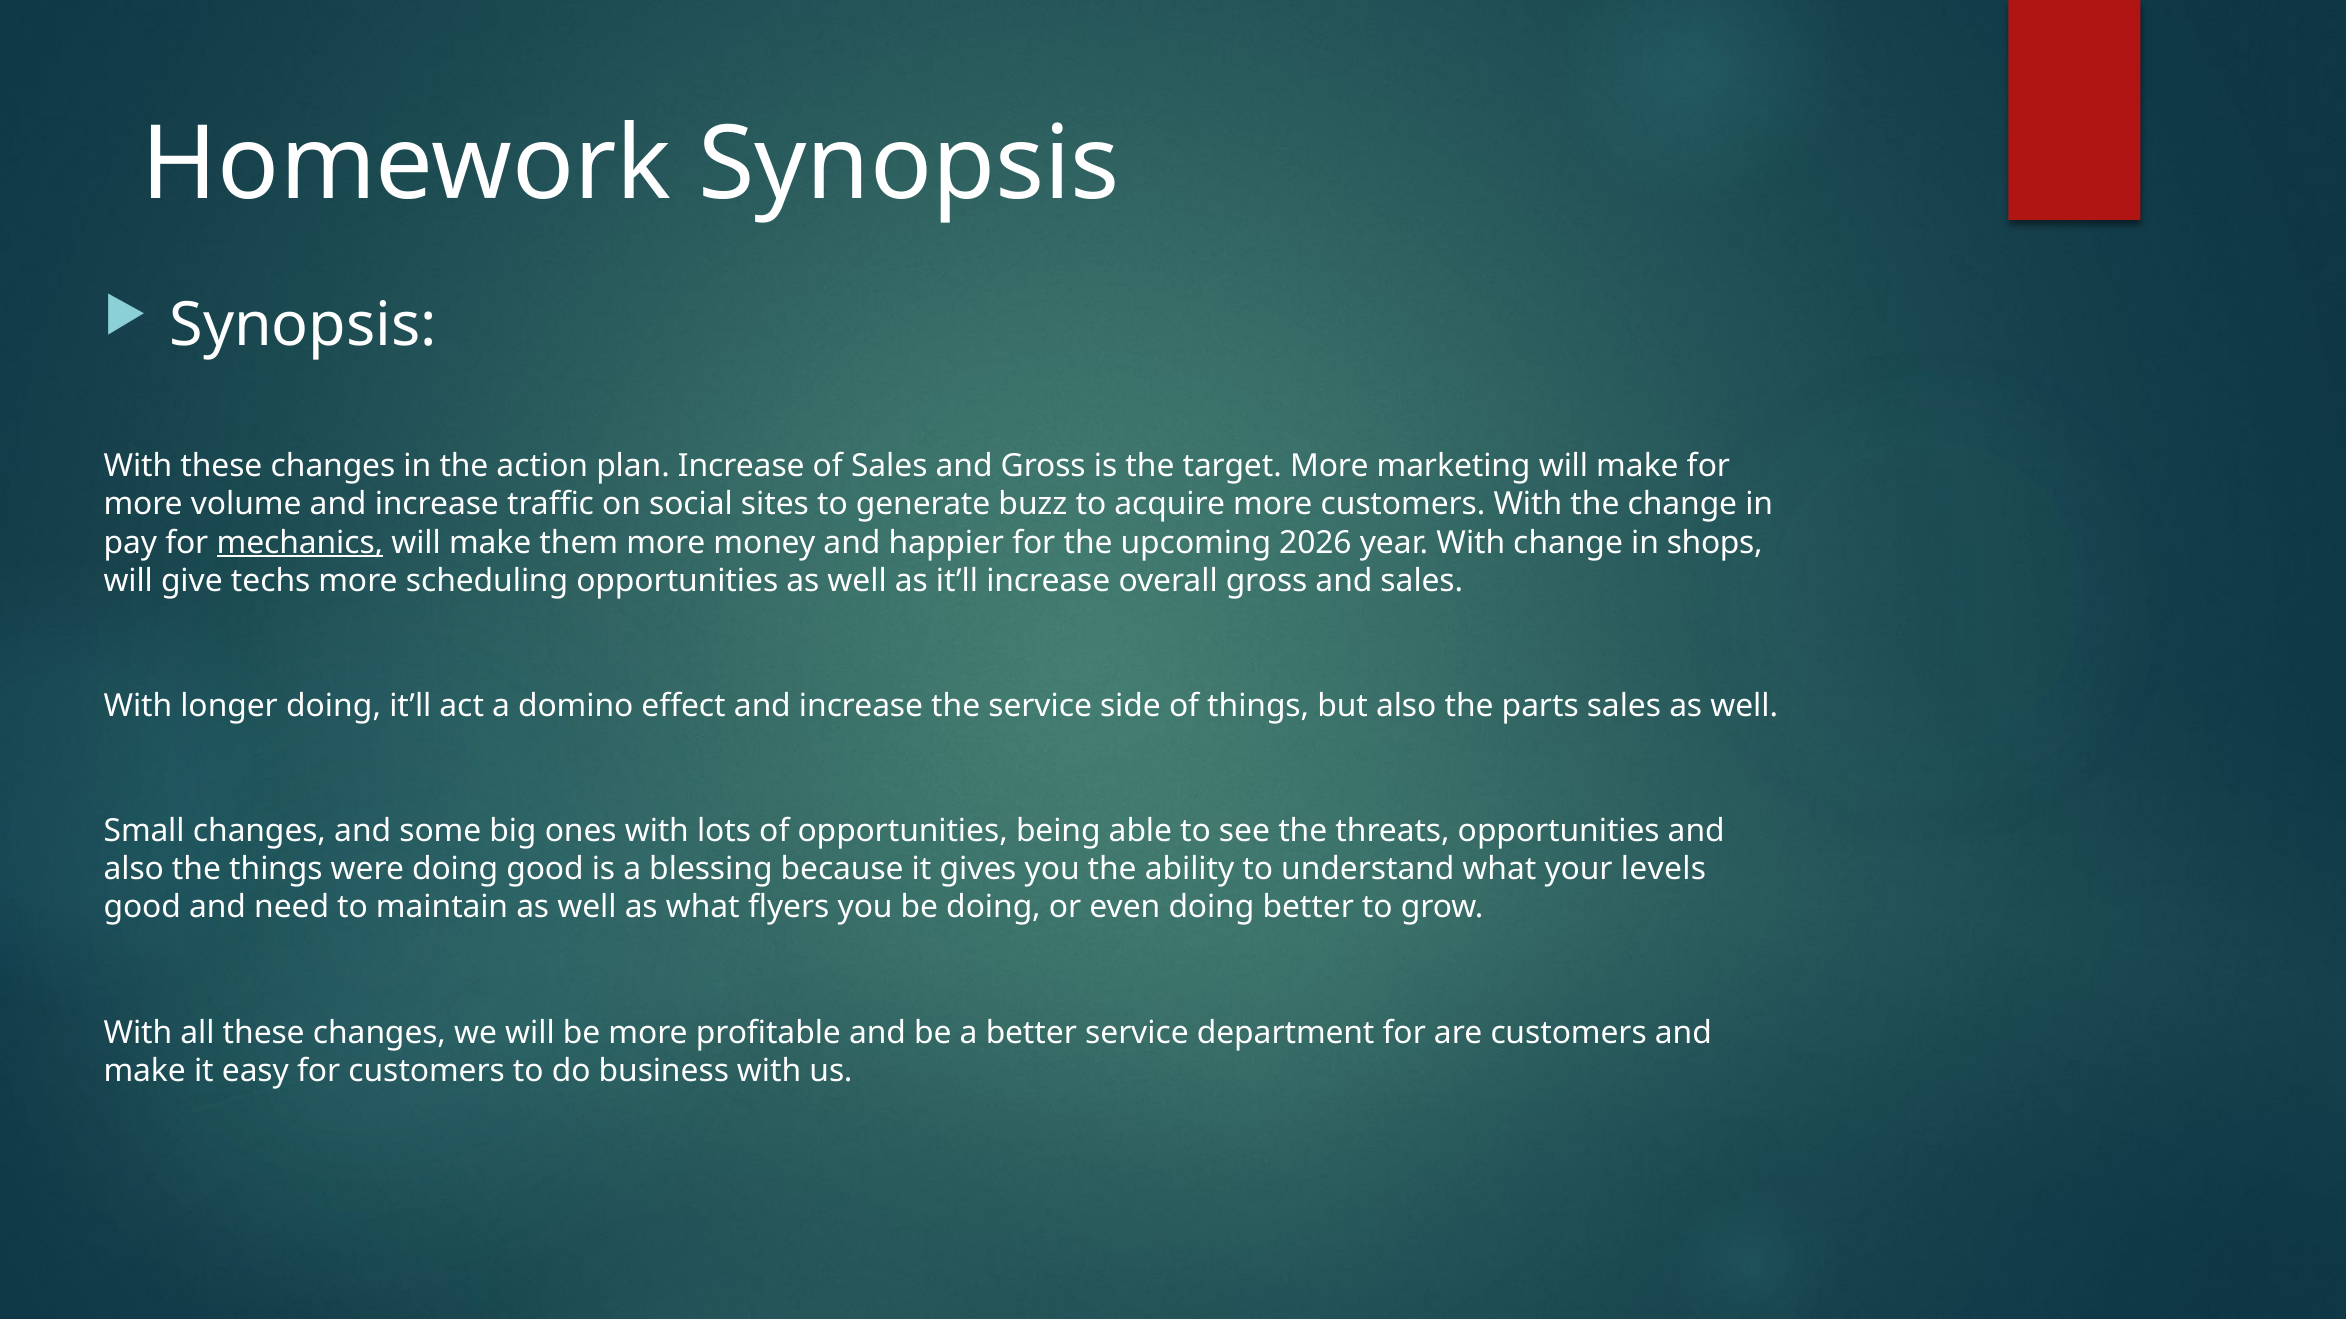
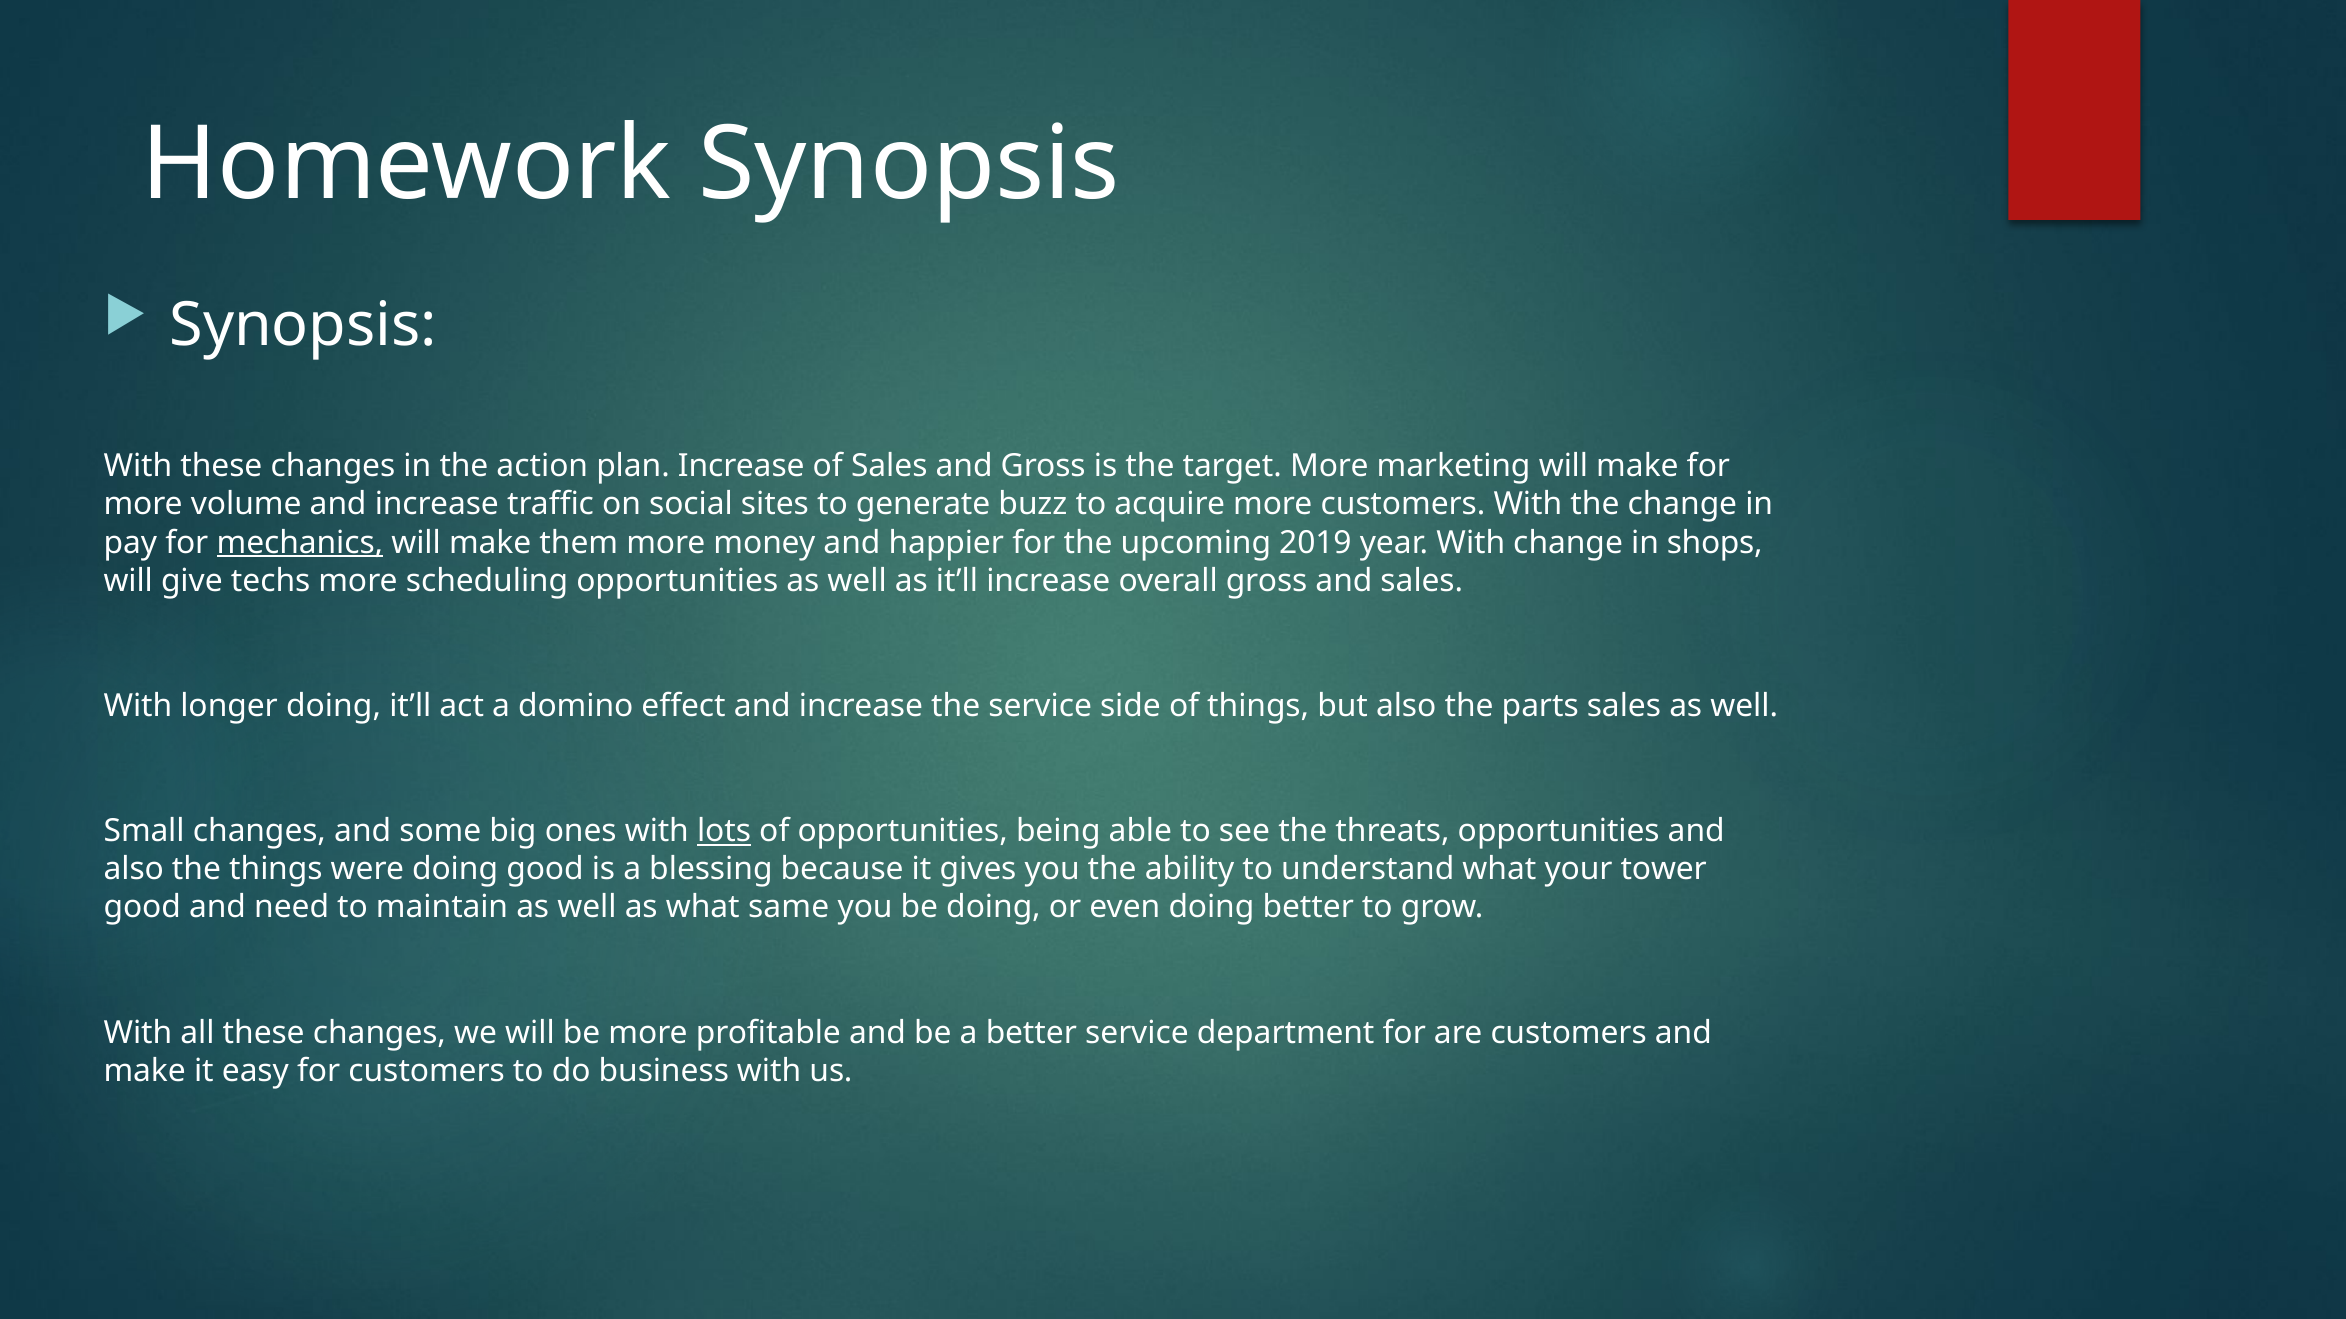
2026: 2026 -> 2019
lots underline: none -> present
levels: levels -> tower
flyers: flyers -> same
